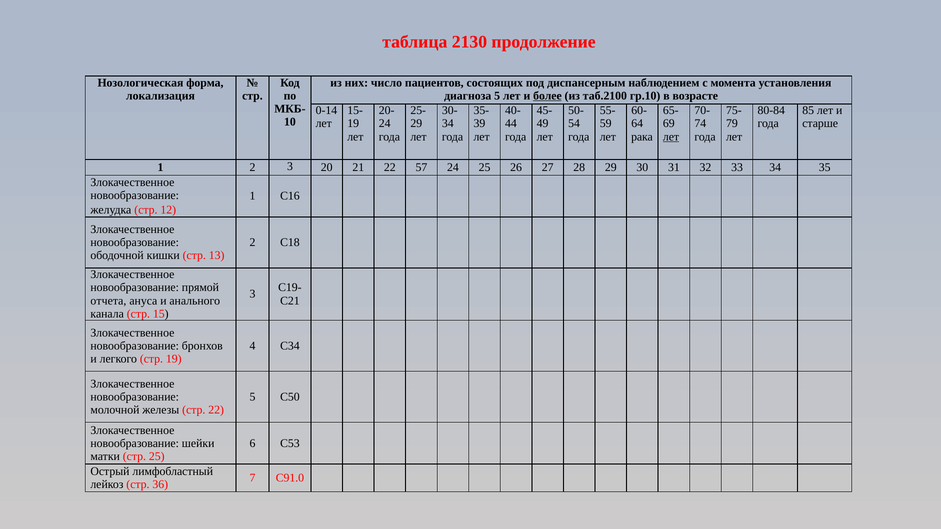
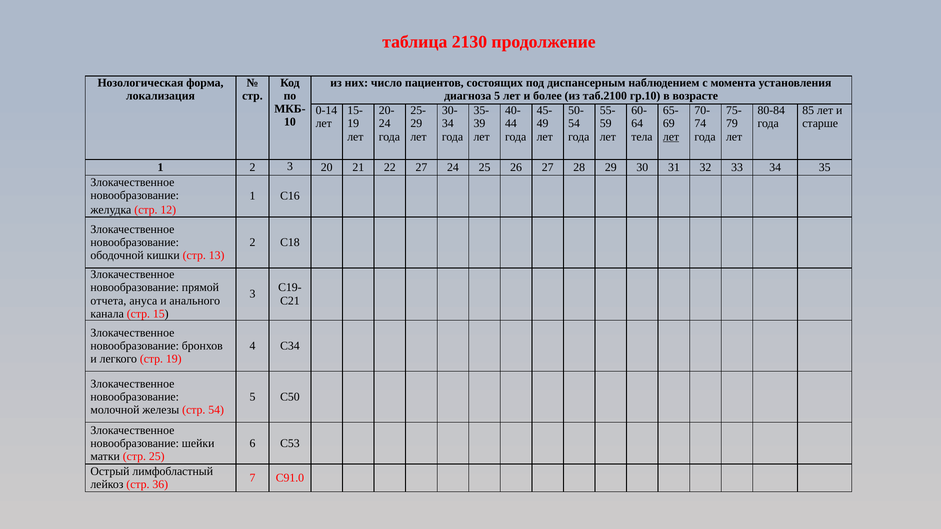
более underline: present -> none
рака: рака -> тела
22 57: 57 -> 27
стр 22: 22 -> 54
